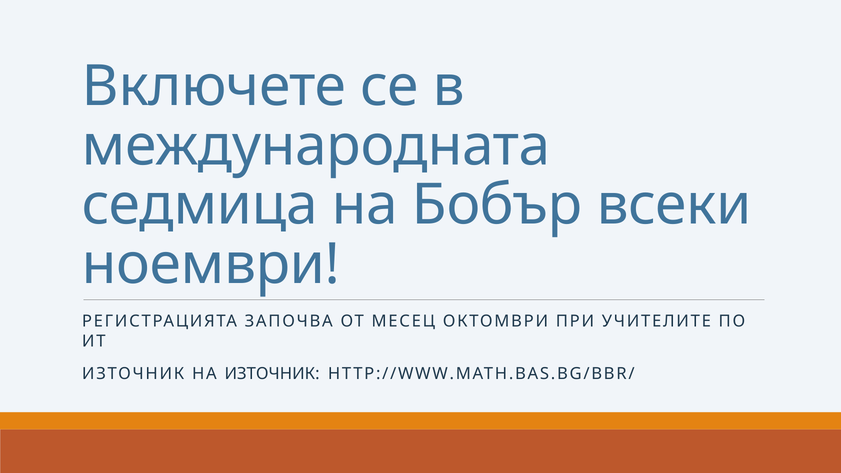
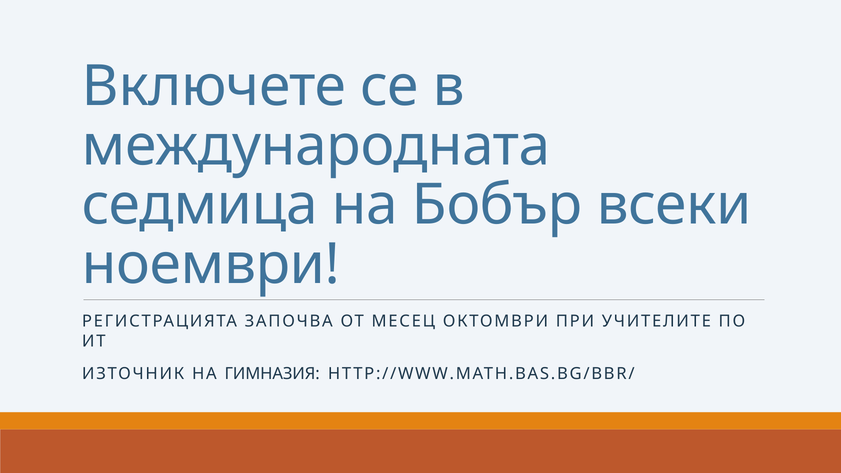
НА ИЗТОЧНИК: ИЗТОЧНИК -> ГИМНАЗИЯ
